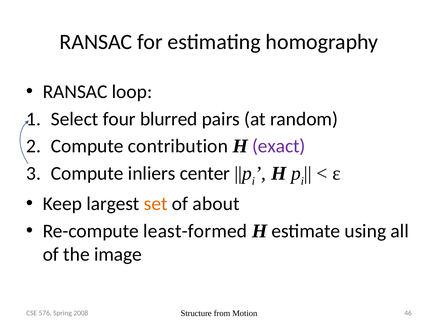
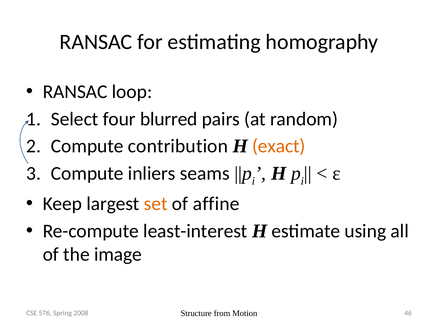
exact colour: purple -> orange
center: center -> seams
about: about -> affine
least-formed: least-formed -> least-interest
